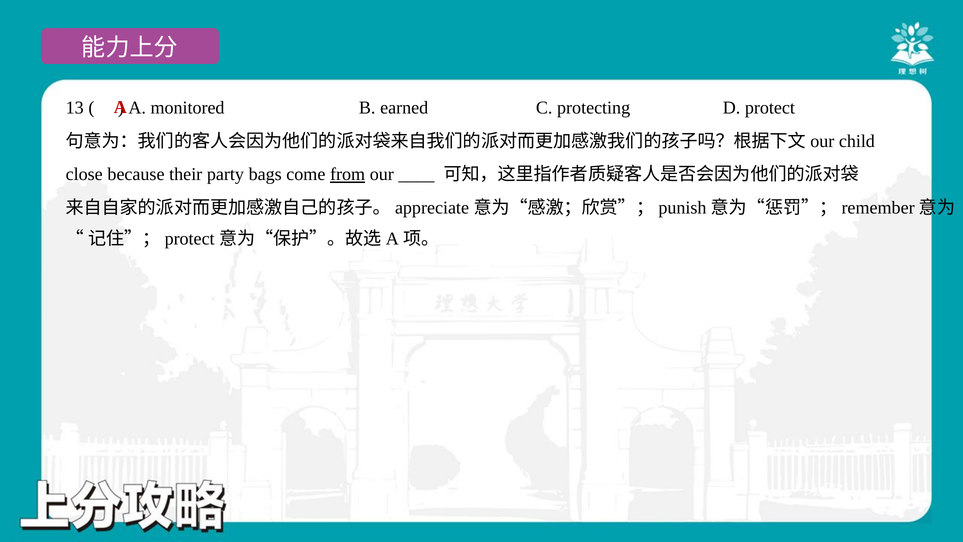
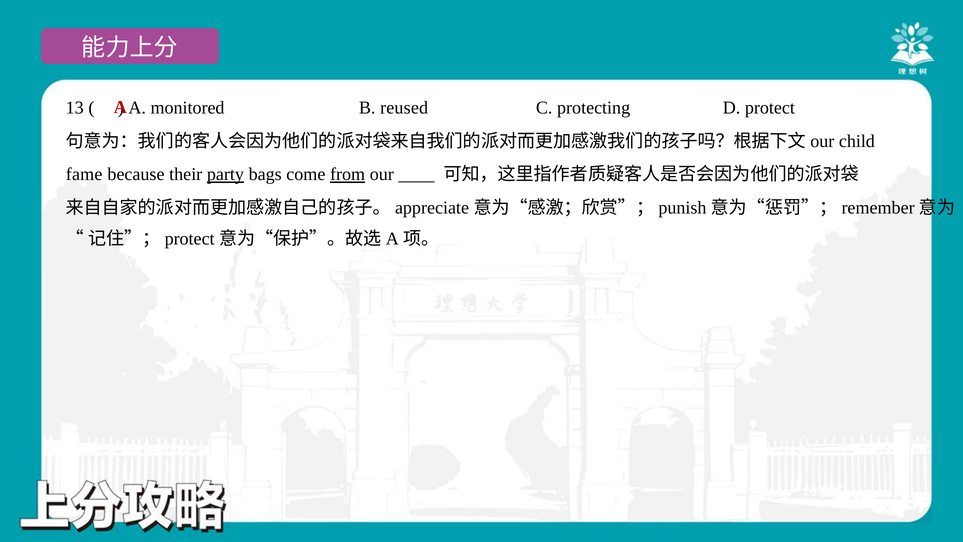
earned: earned -> reused
close: close -> fame
party underline: none -> present
